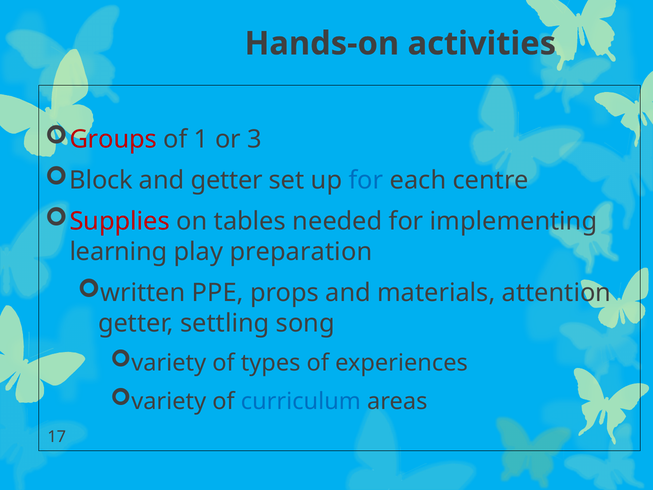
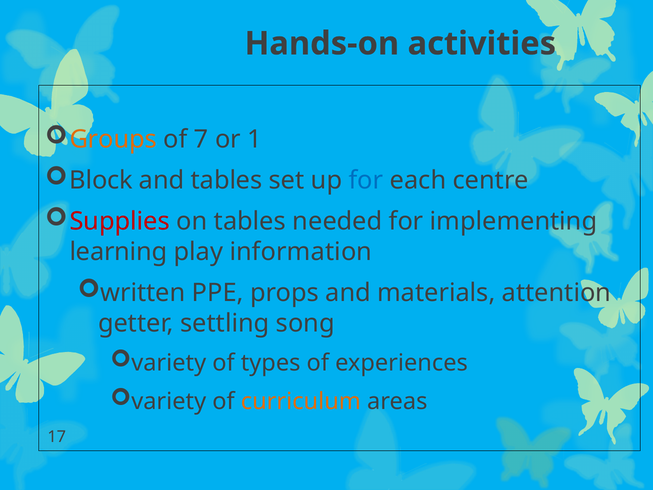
Groups colour: red -> orange
1: 1 -> 7
3: 3 -> 1
and getter: getter -> tables
preparation: preparation -> information
curriculum colour: blue -> orange
